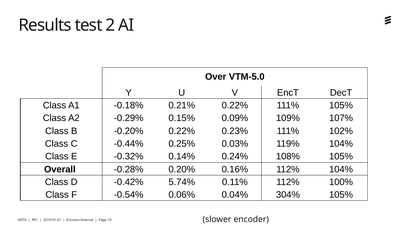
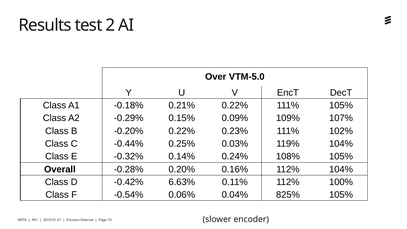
5.74%: 5.74% -> 6.63%
304%: 304% -> 825%
